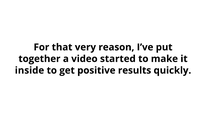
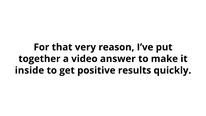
started: started -> answer
